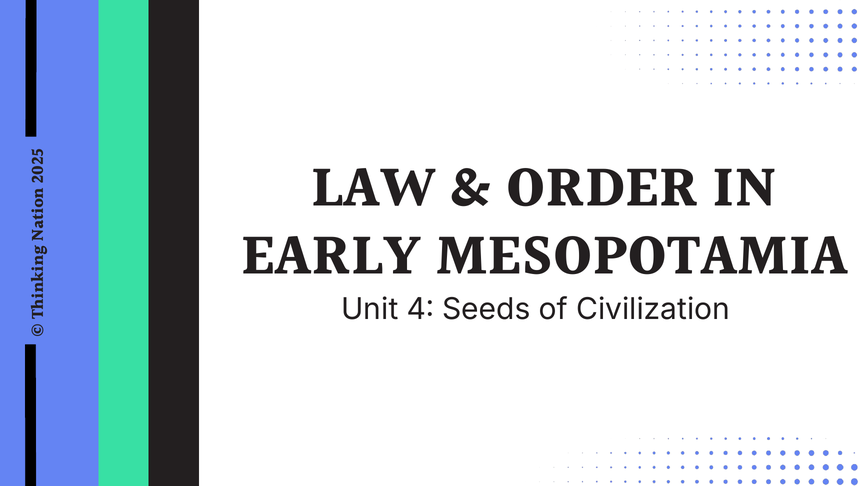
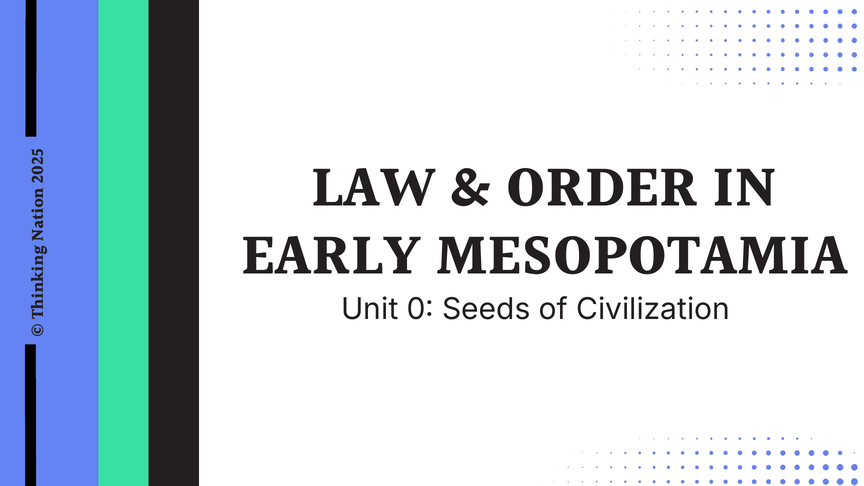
Unit 4: 4 -> 0
